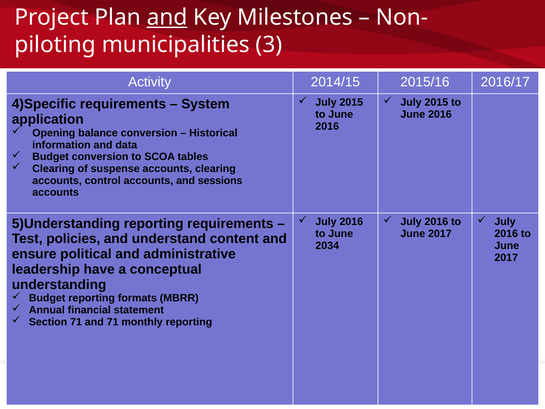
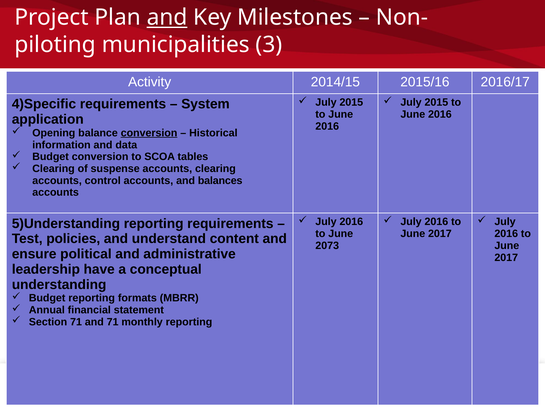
conversion at (149, 133) underline: none -> present
sessions: sessions -> balances
2034: 2034 -> 2073
